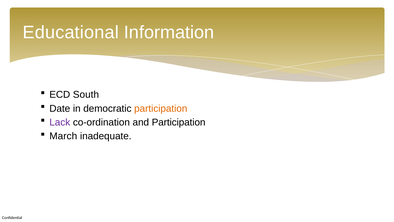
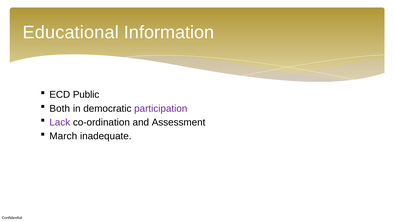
South: South -> Public
Date: Date -> Both
participation at (161, 108) colour: orange -> purple
and Participation: Participation -> Assessment
